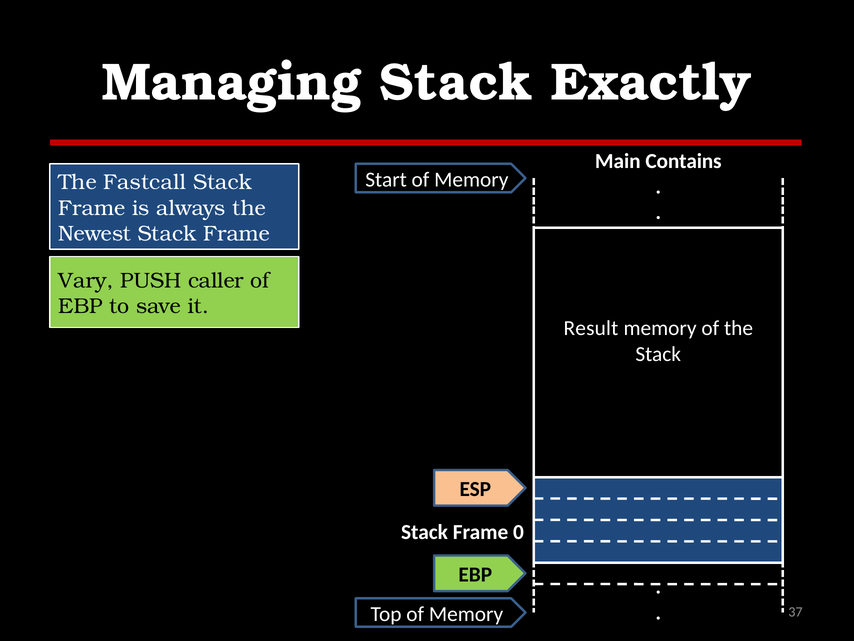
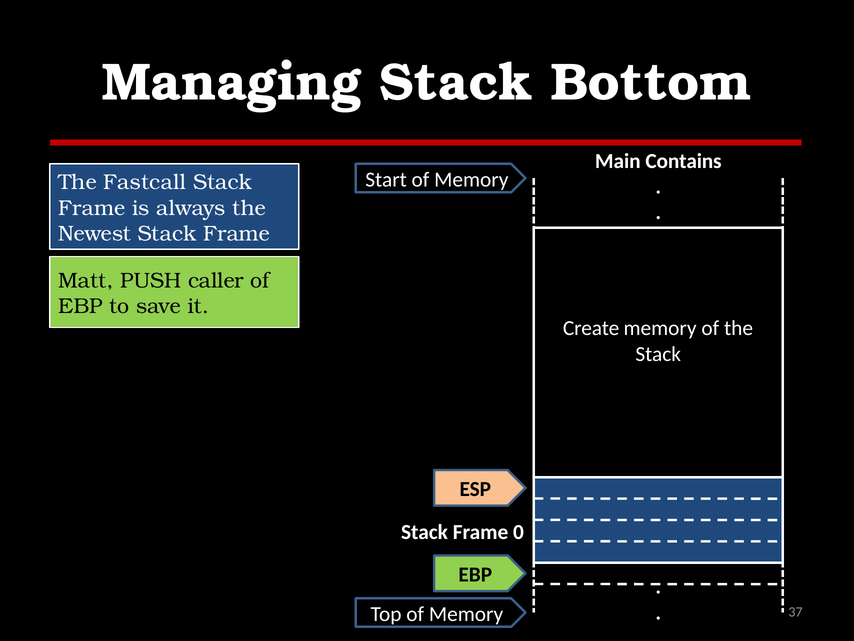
Exactly: Exactly -> Bottom
Vary: Vary -> Matt
Result: Result -> Create
